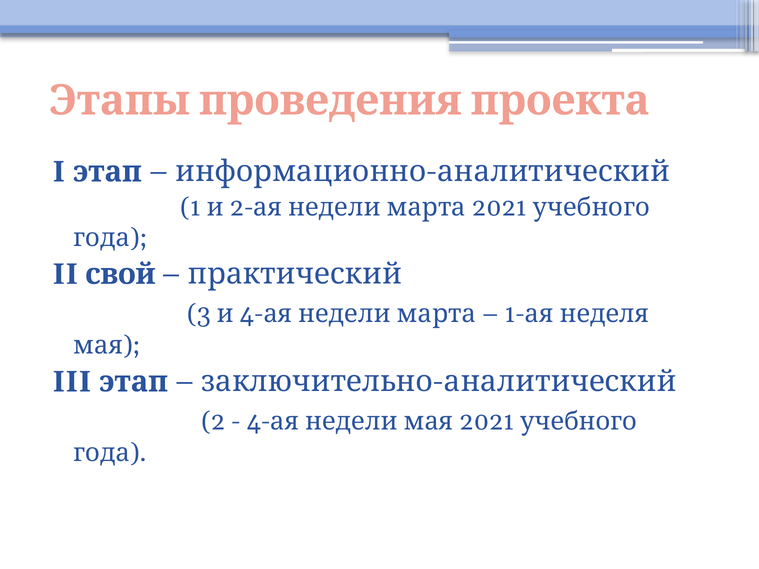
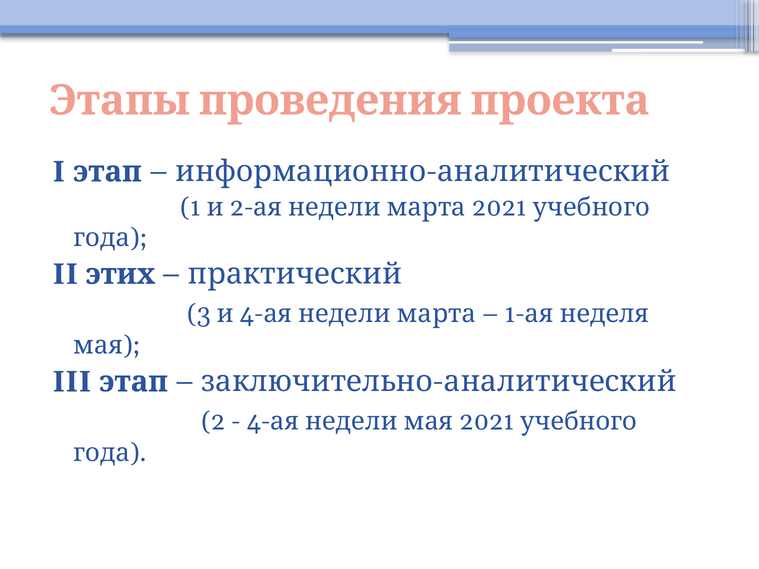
свой: свой -> этих
